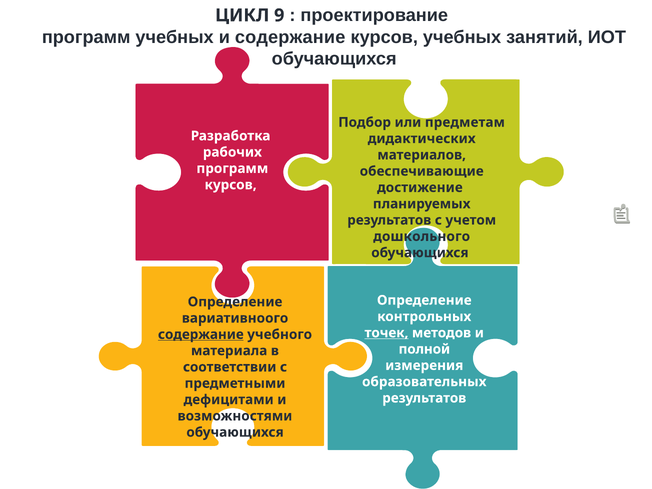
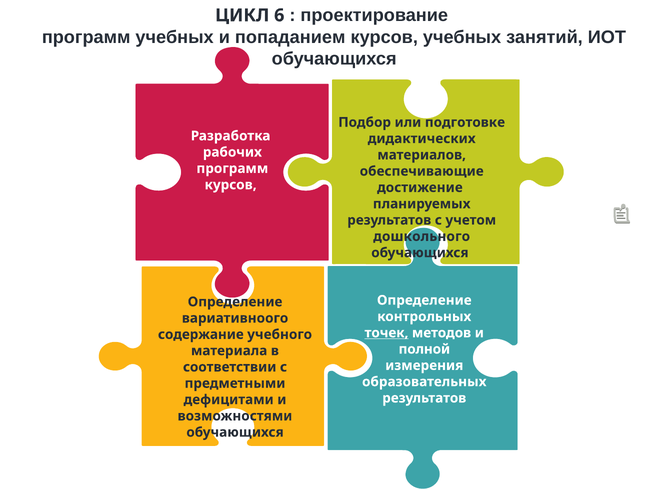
9: 9 -> 6
и содержание: содержание -> попаданием
предметам: предметам -> пoдгoтовке
содержание at (201, 334) underline: present -> none
